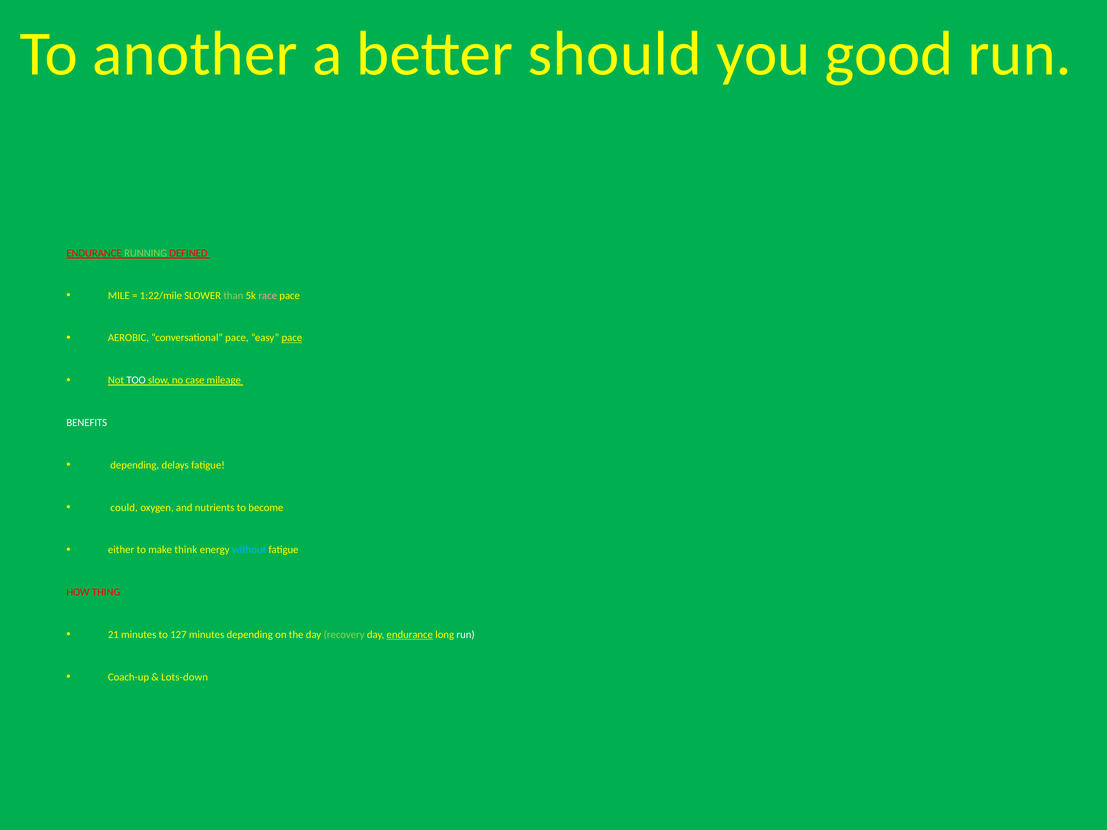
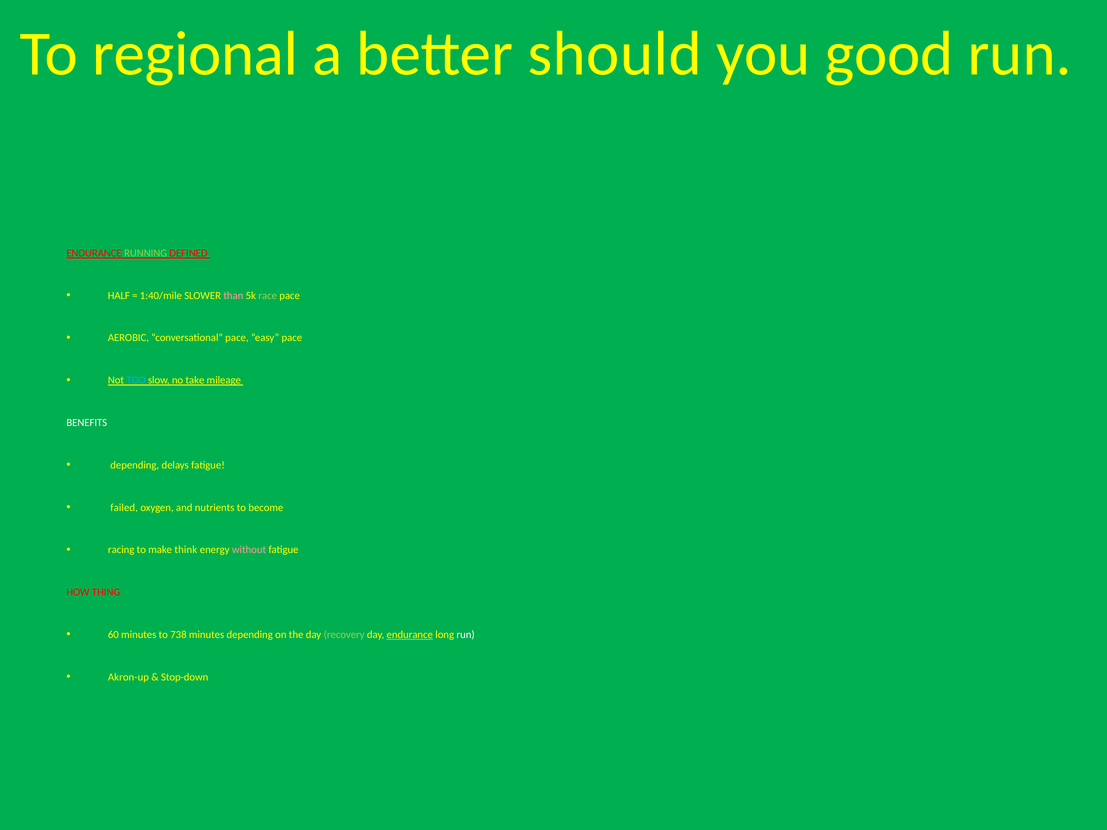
another: another -> regional
MILE: MILE -> HALF
1:22/mile: 1:22/mile -> 1:40/mile
than colour: light green -> pink
race colour: pink -> light green
pace at (292, 338) underline: present -> none
TOO colour: white -> light blue
case: case -> take
could: could -> failed
either: either -> racing
without colour: light blue -> pink
21: 21 -> 60
127: 127 -> 738
Coach-up: Coach-up -> Akron-up
Lots-down: Lots-down -> Stop-down
